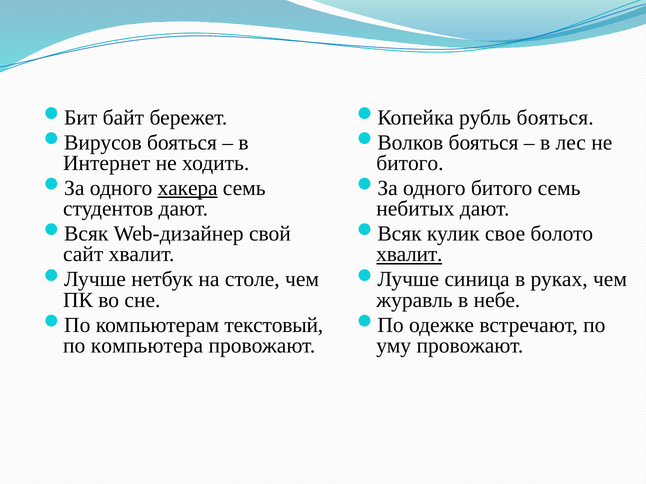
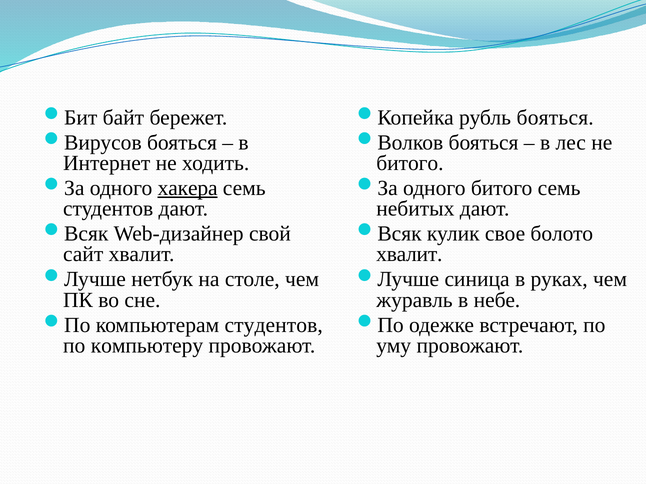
хвалит at (409, 255) underline: present -> none
компьютерам текстовый: текстовый -> студентов
компьютера: компьютера -> компьютеру
